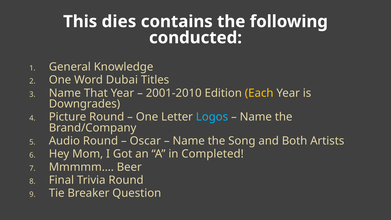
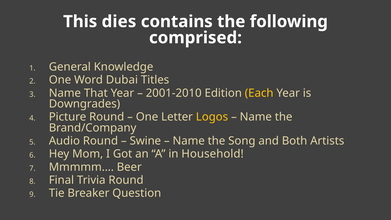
conducted: conducted -> comprised
Logos colour: light blue -> yellow
Oscar: Oscar -> Swine
Completed: Completed -> Household
